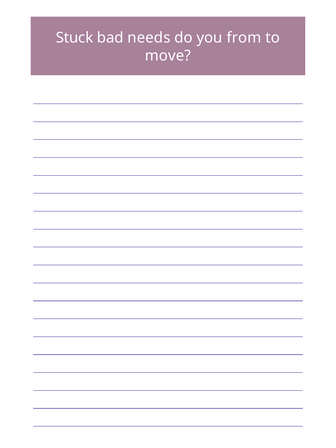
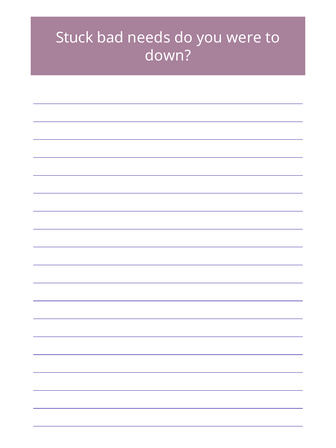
from: from -> were
move: move -> down
